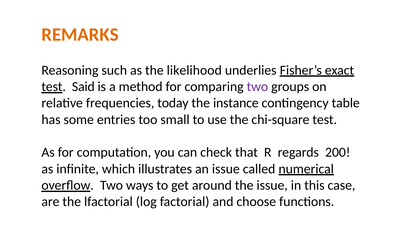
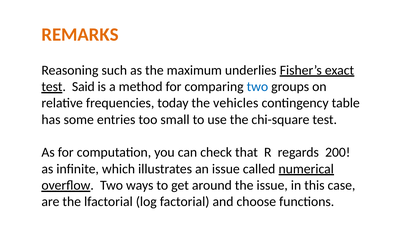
likelihood: likelihood -> maximum
two at (257, 86) colour: purple -> blue
instance: instance -> vehicles
